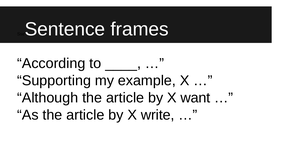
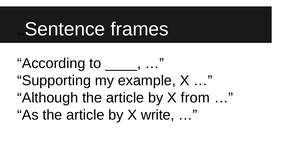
want: want -> from
